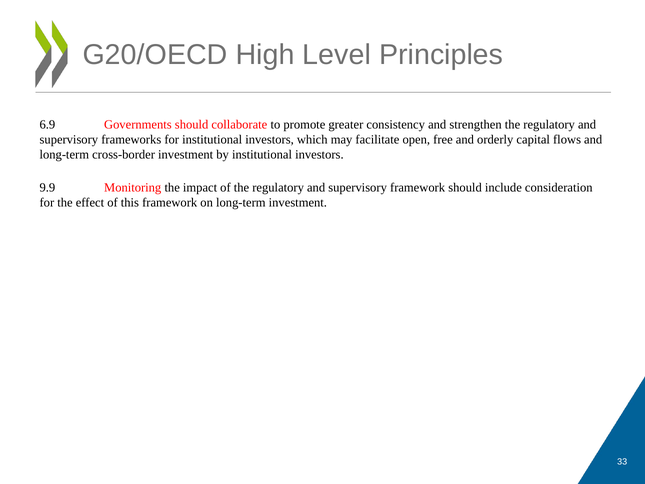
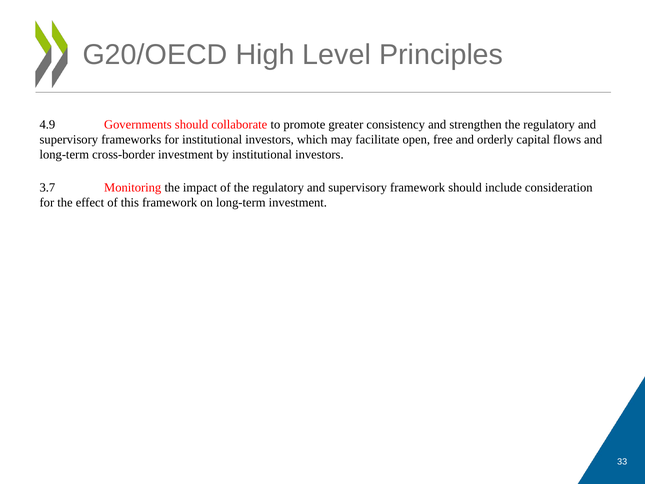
6.9: 6.9 -> 4.9
9.9: 9.9 -> 3.7
